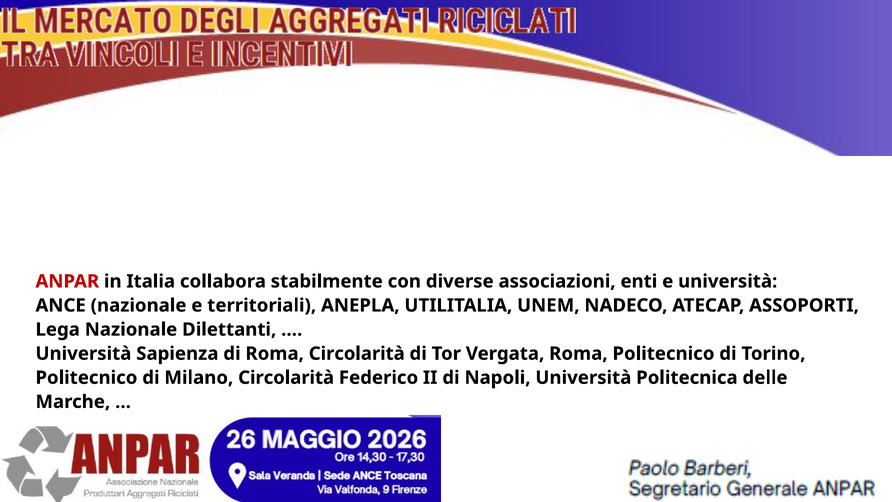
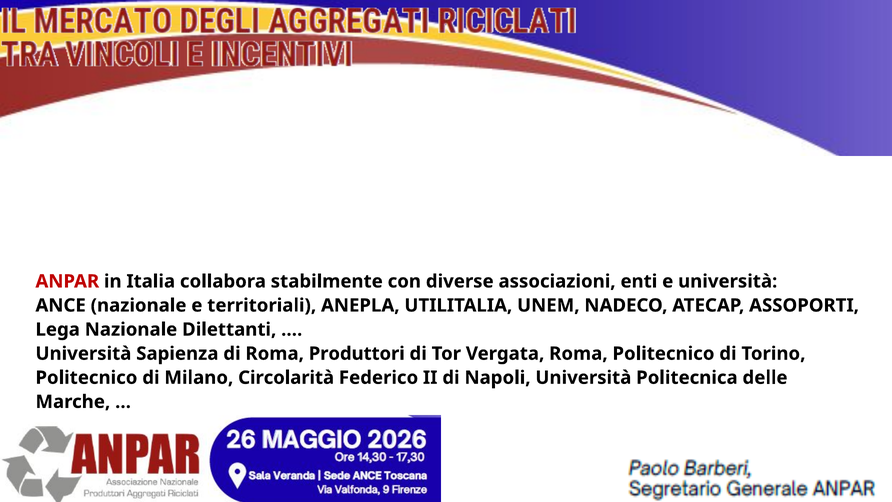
Roma Circolarità: Circolarità -> Produttori
